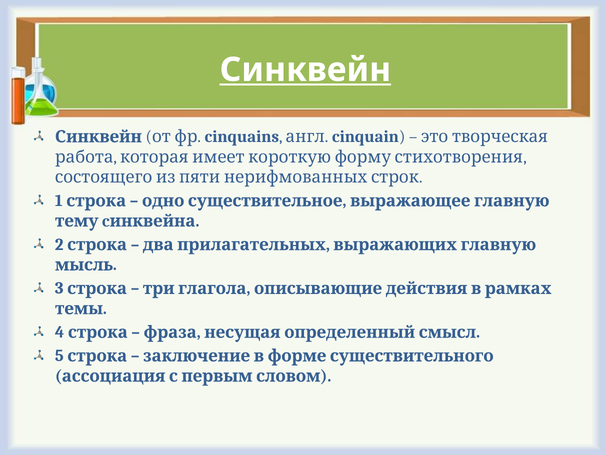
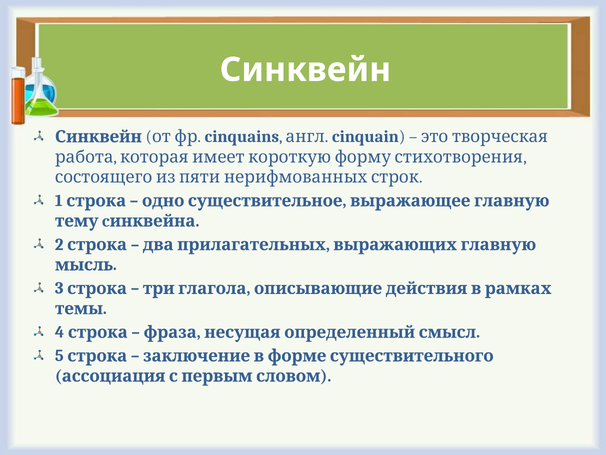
Синквейн at (305, 70) underline: present -> none
